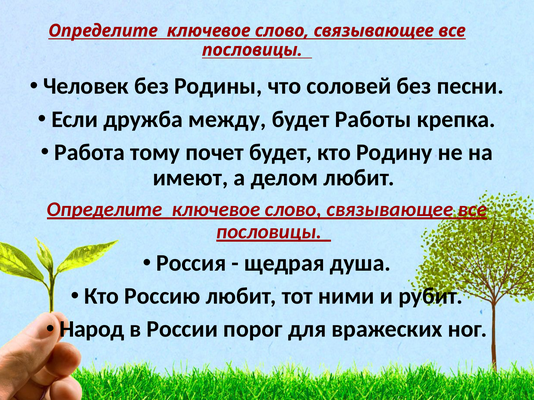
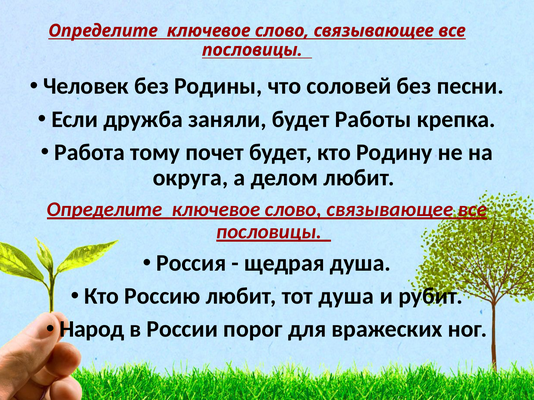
между: между -> заняли
имеют: имеют -> округа
тот ними: ними -> душа
